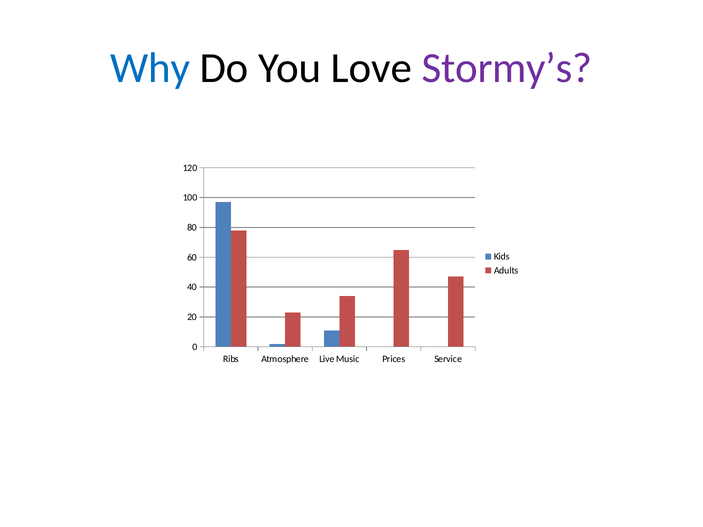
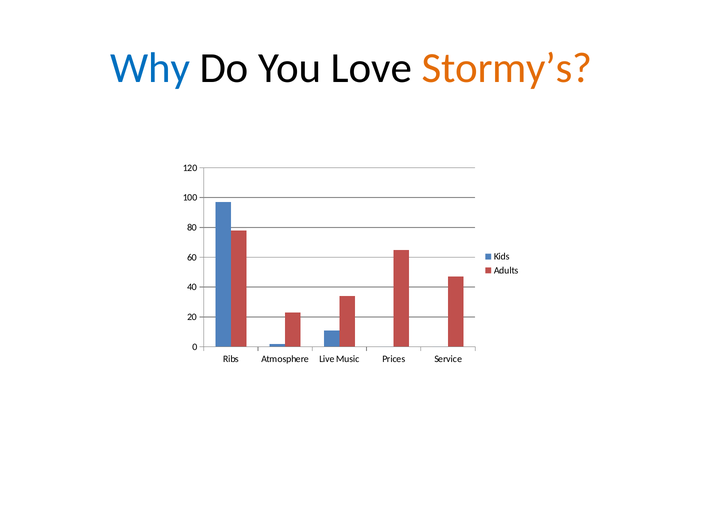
Stormy’s colour: purple -> orange
